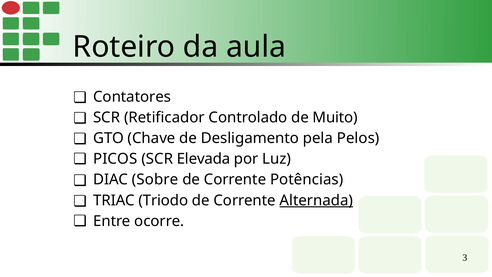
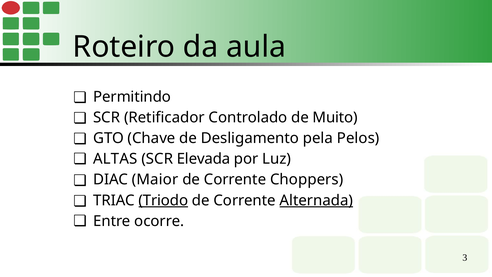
Contatores: Contatores -> Permitindo
PICOS: PICOS -> ALTAS
Sobre: Sobre -> Maior
Potências: Potências -> Choppers
Triodo underline: none -> present
